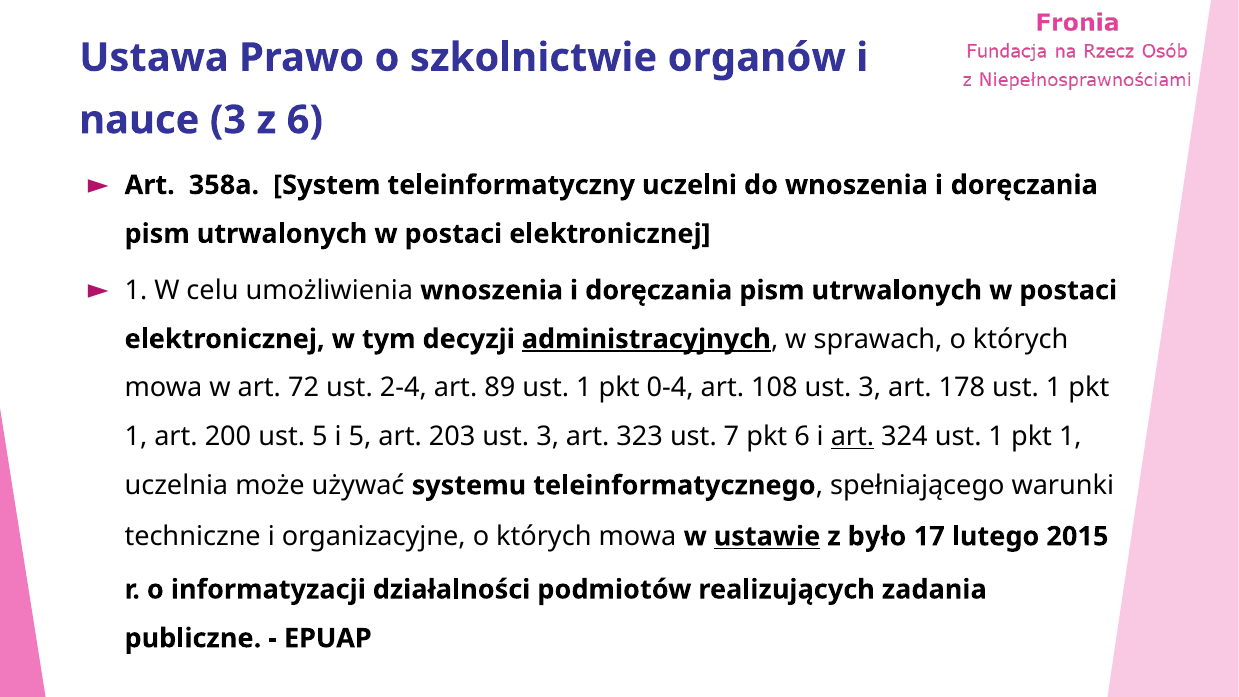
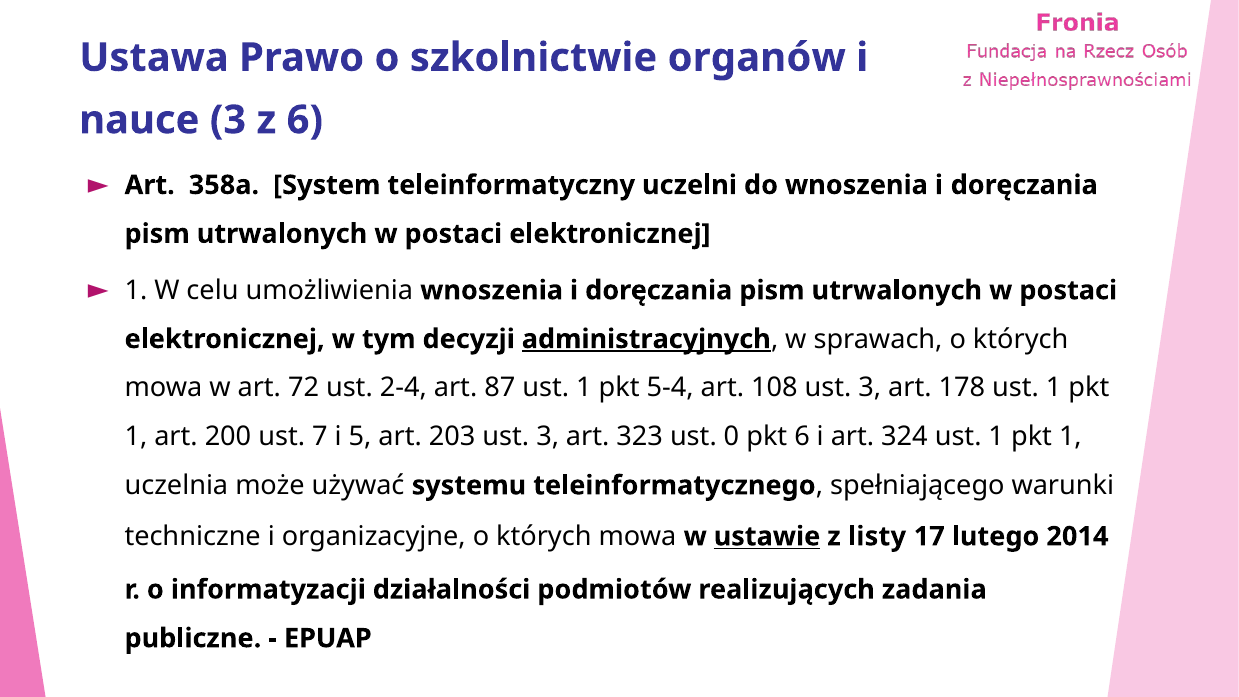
89: 89 -> 87
0-4: 0-4 -> 5-4
ust 5: 5 -> 7
7: 7 -> 0
art at (852, 437) underline: present -> none
było: było -> listy
2015: 2015 -> 2014
